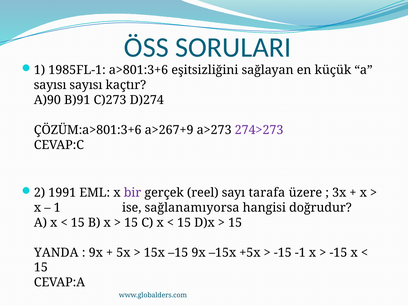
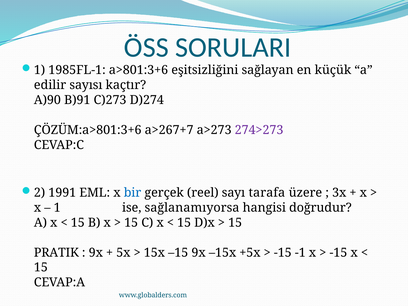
sayısı at (50, 85): sayısı -> edilir
a>267+9: a>267+9 -> a>267+7
bir colour: purple -> blue
YANDA: YANDA -> PRATIK
